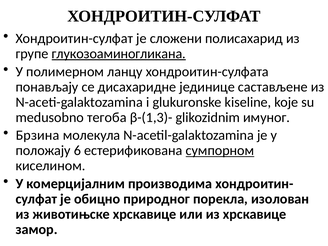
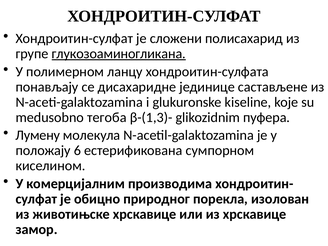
имуног: имуног -> пуфера
Брзина: Брзина -> Лумену
сумпорном underline: present -> none
